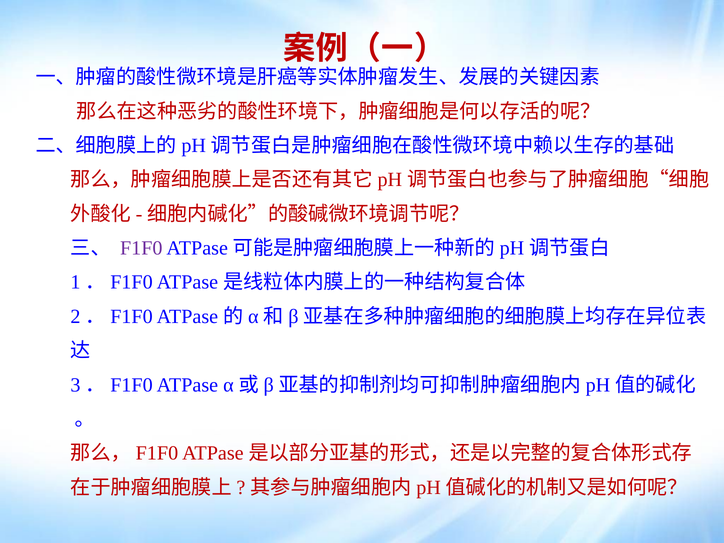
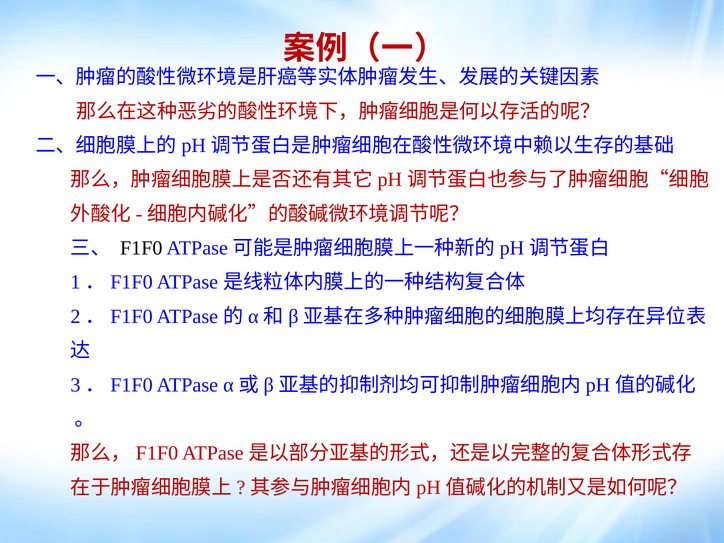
F1F0 colour: purple -> black
